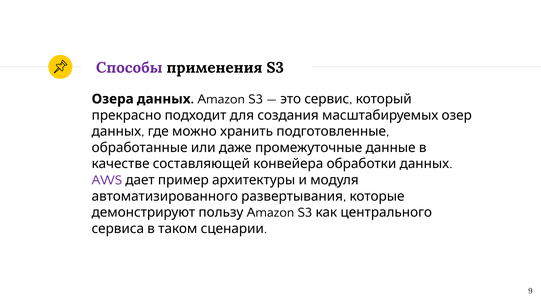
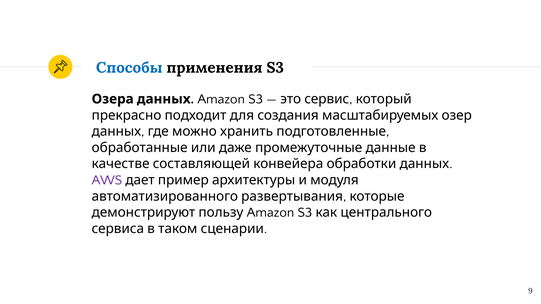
Способы colour: purple -> blue
